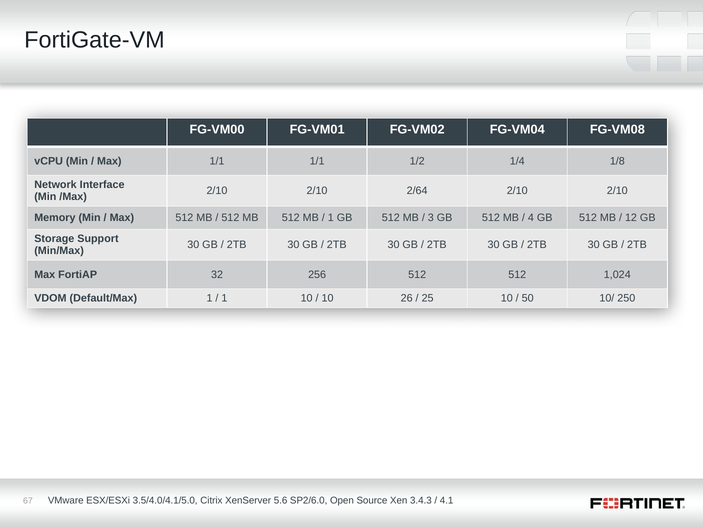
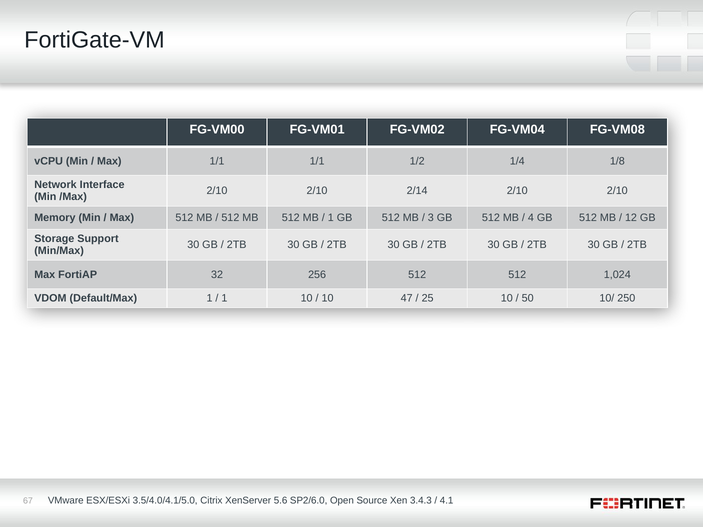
2/64: 2/64 -> 2/14
26: 26 -> 47
